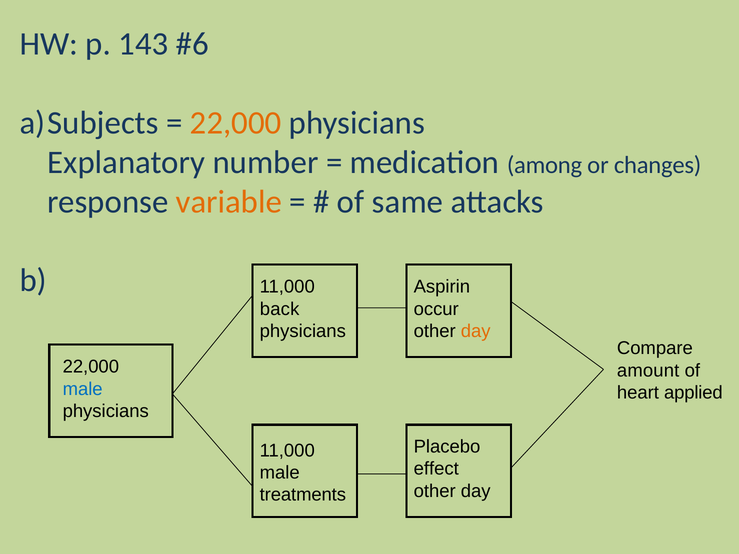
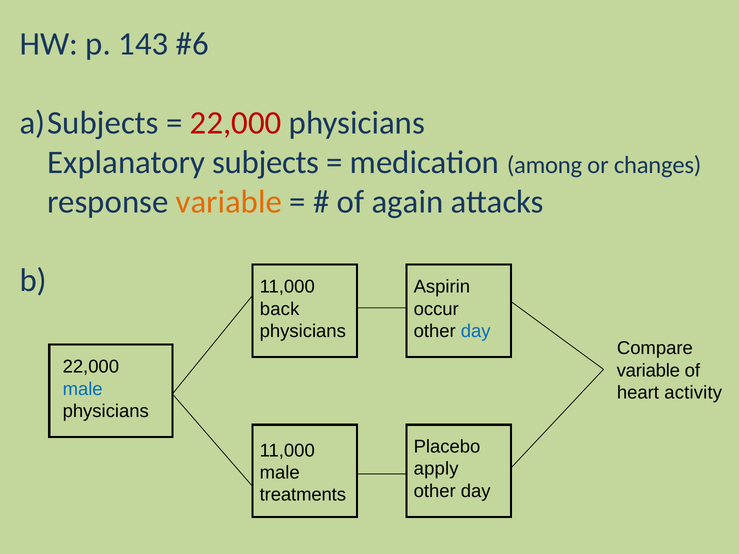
22,000 at (236, 123) colour: orange -> red
number: number -> subjects
same: same -> again
day at (476, 331) colour: orange -> blue
amount at (648, 371): amount -> variable
applied: applied -> activity
effect: effect -> apply
